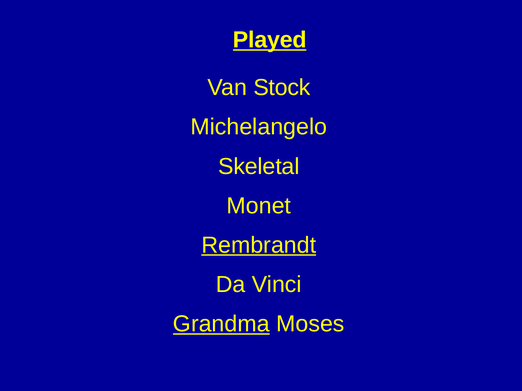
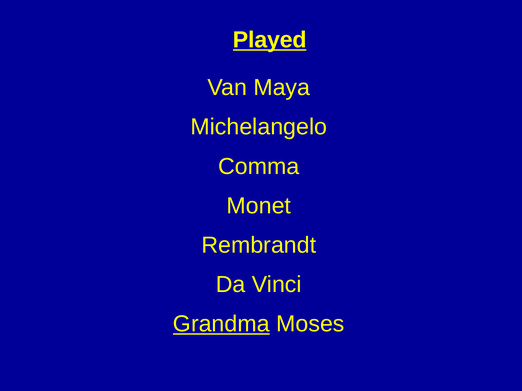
Stock: Stock -> Maya
Skeletal: Skeletal -> Comma
Rembrandt underline: present -> none
